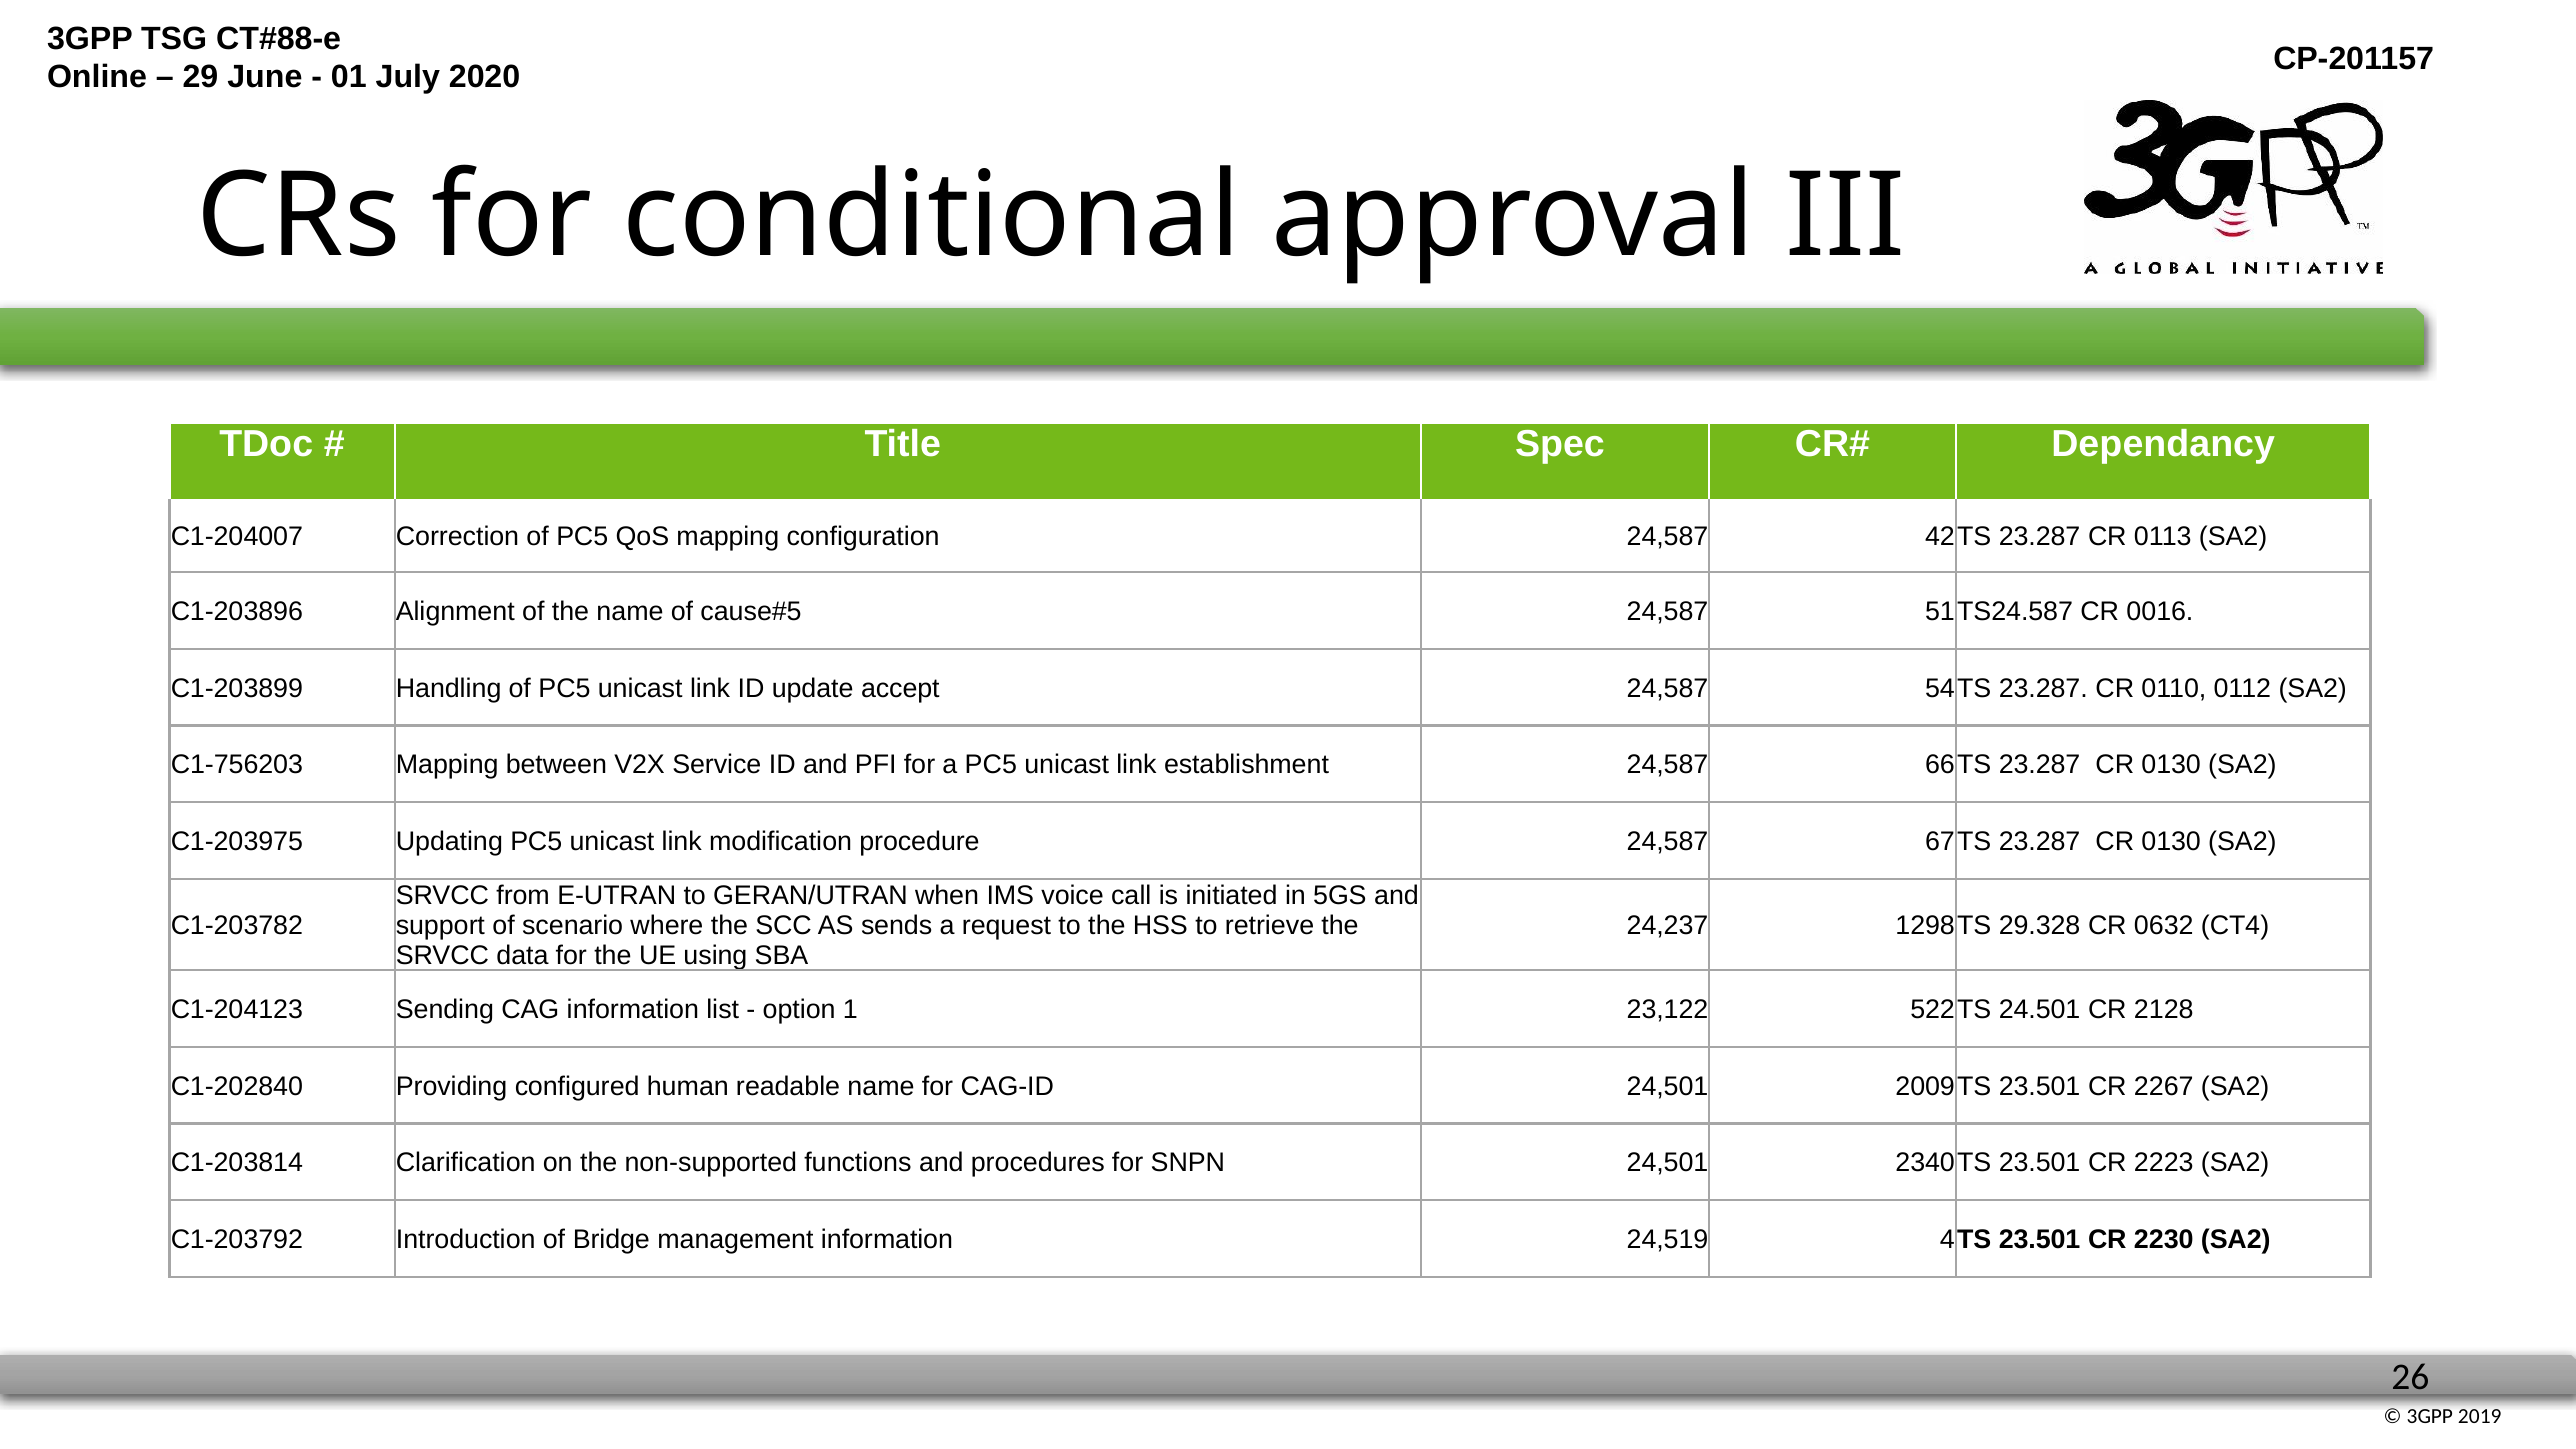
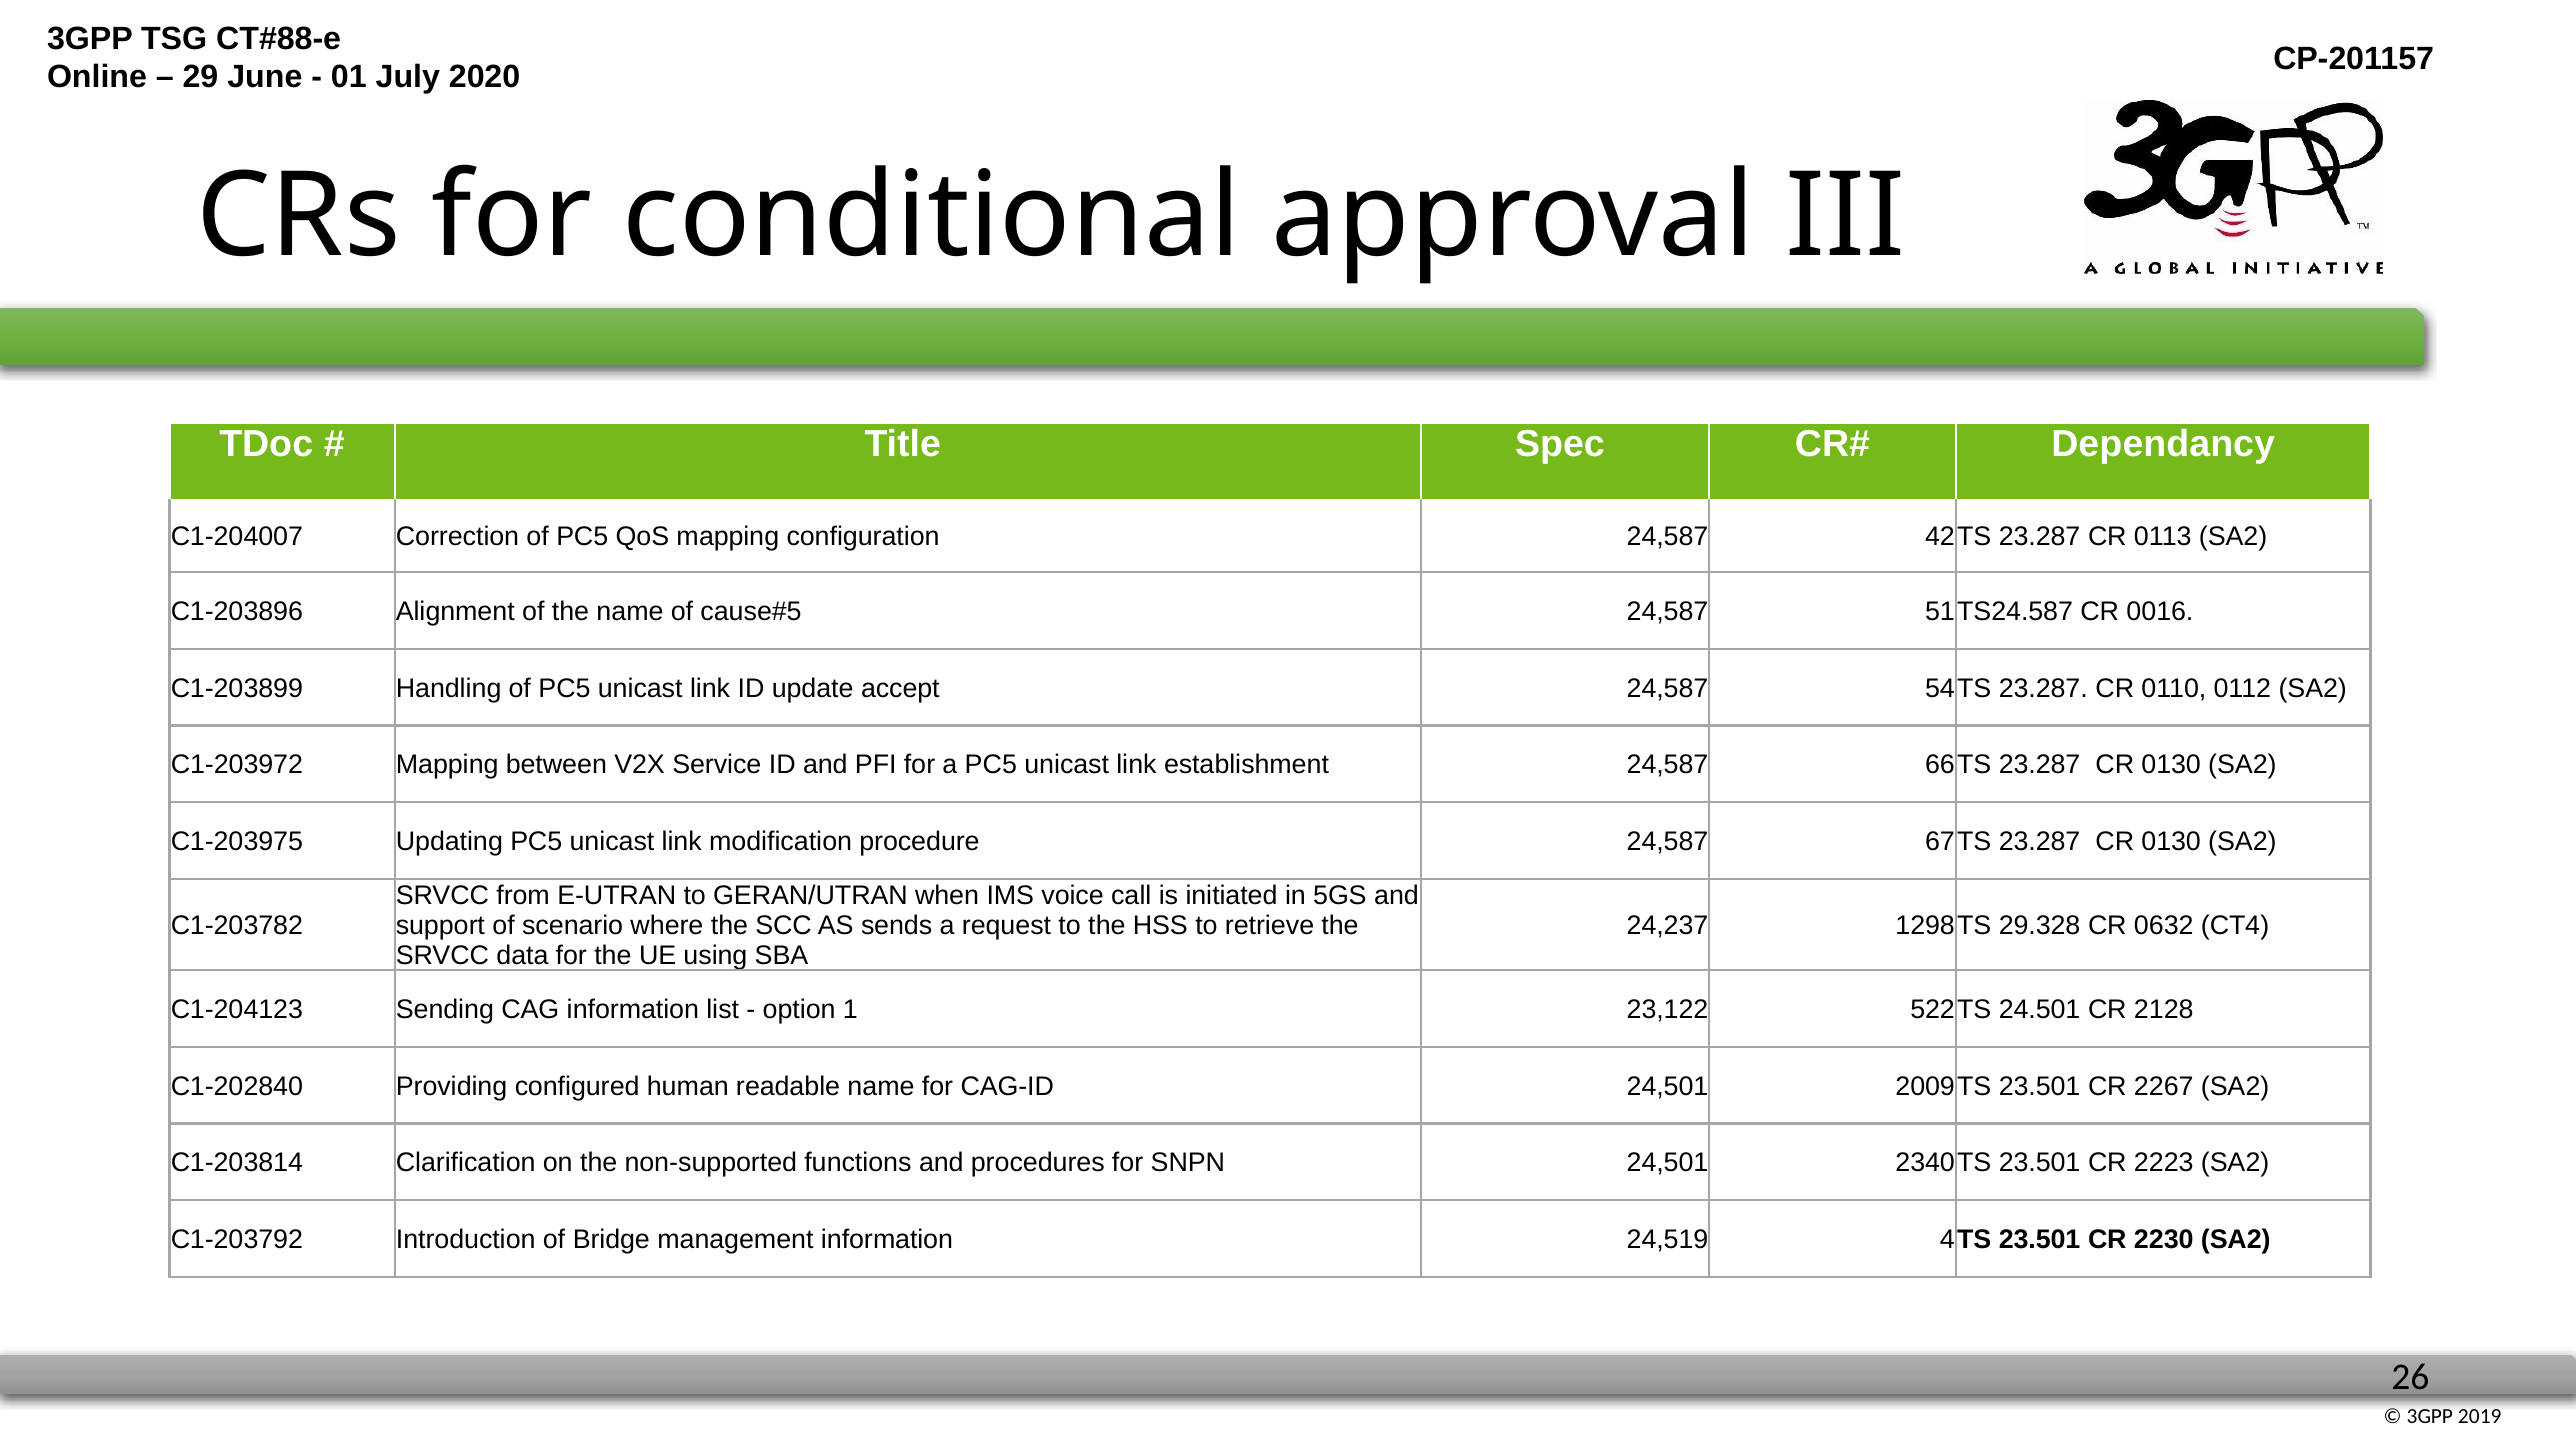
C1-756203: C1-756203 -> C1-203972
